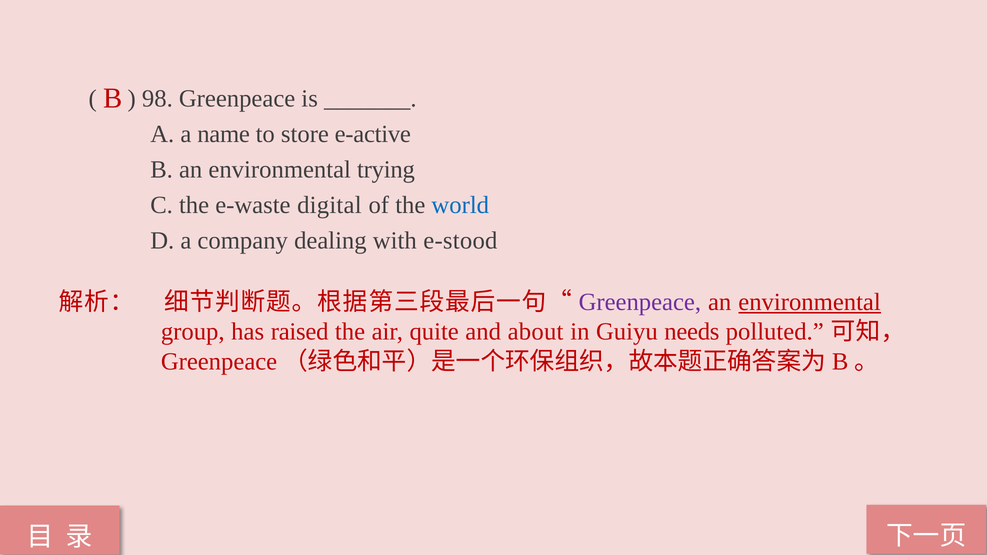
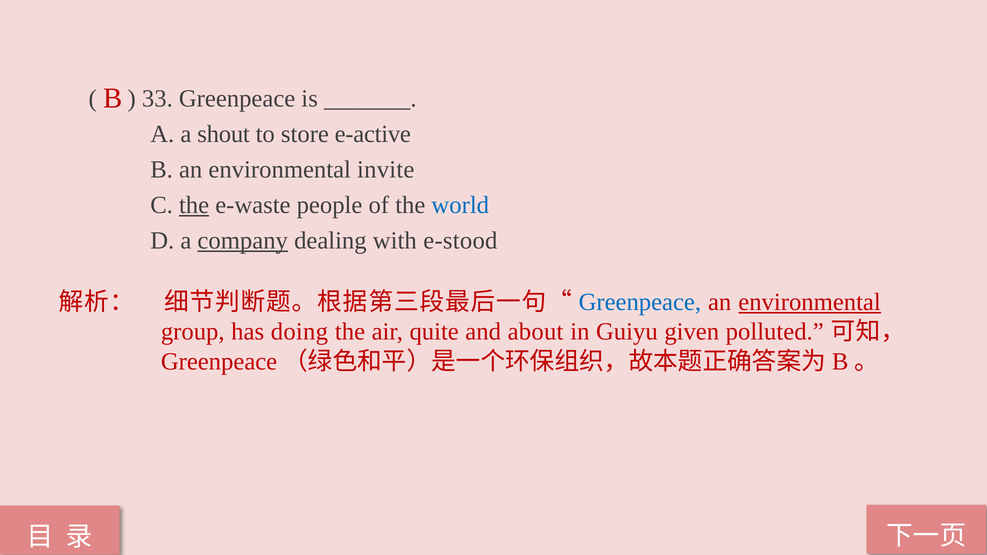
98: 98 -> 33
name: name -> shout
trying: trying -> invite
the at (194, 205) underline: none -> present
digital: digital -> people
company underline: none -> present
Greenpeace at (640, 302) colour: purple -> blue
raised: raised -> doing
needs: needs -> given
